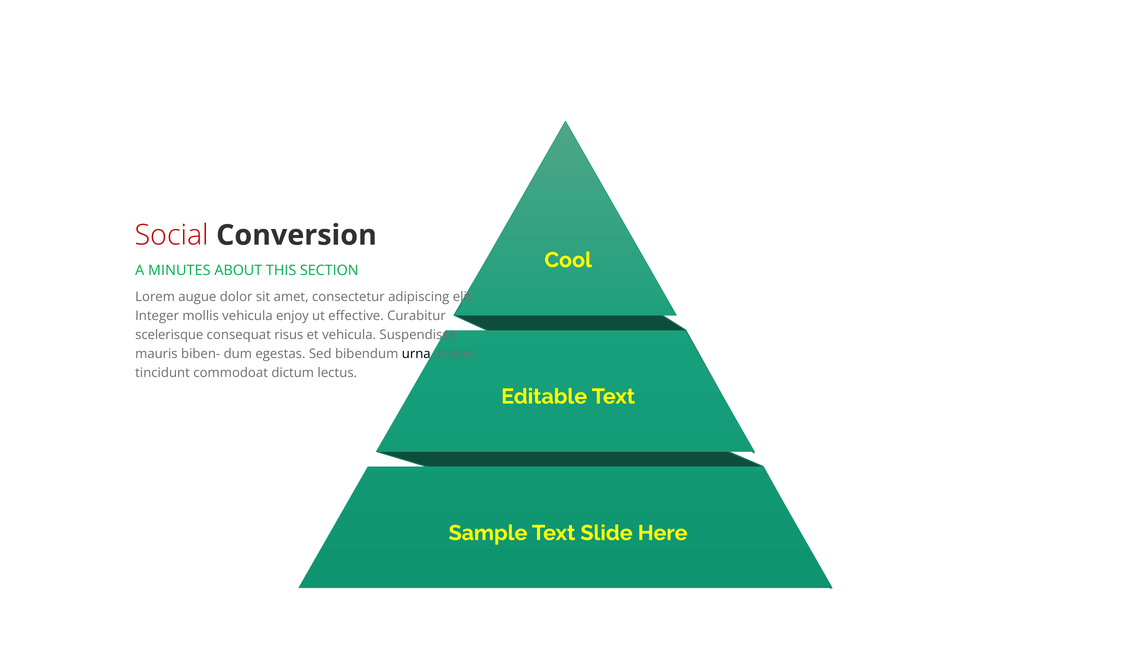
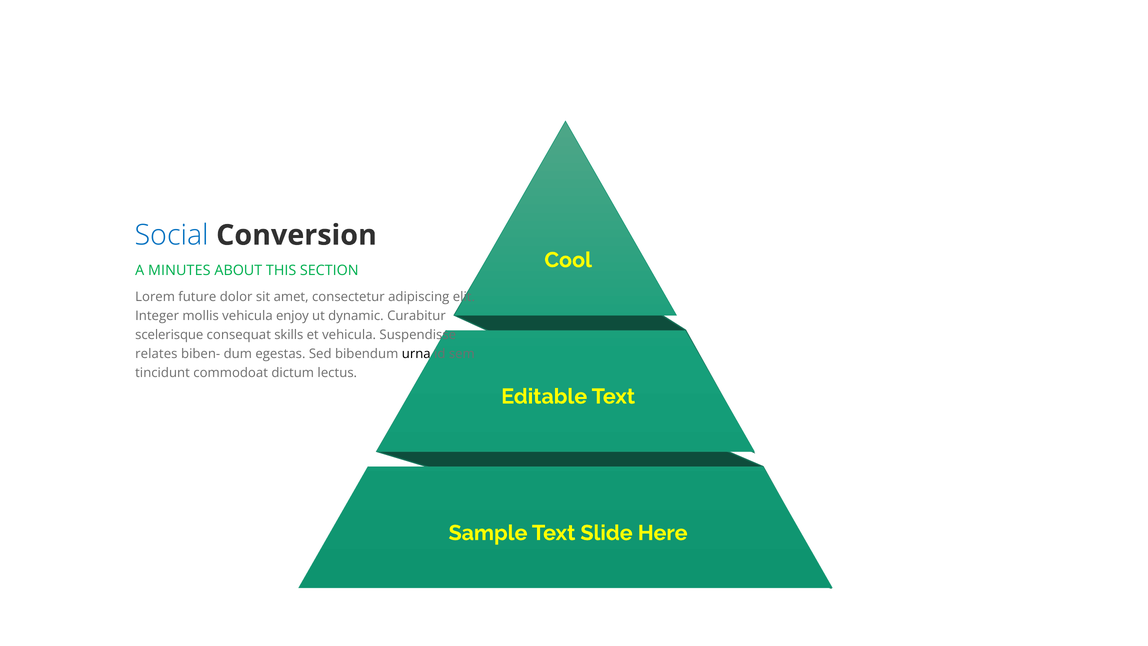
Social colour: red -> blue
augue: augue -> future
effective: effective -> dynamic
risus: risus -> skills
mauris: mauris -> relates
